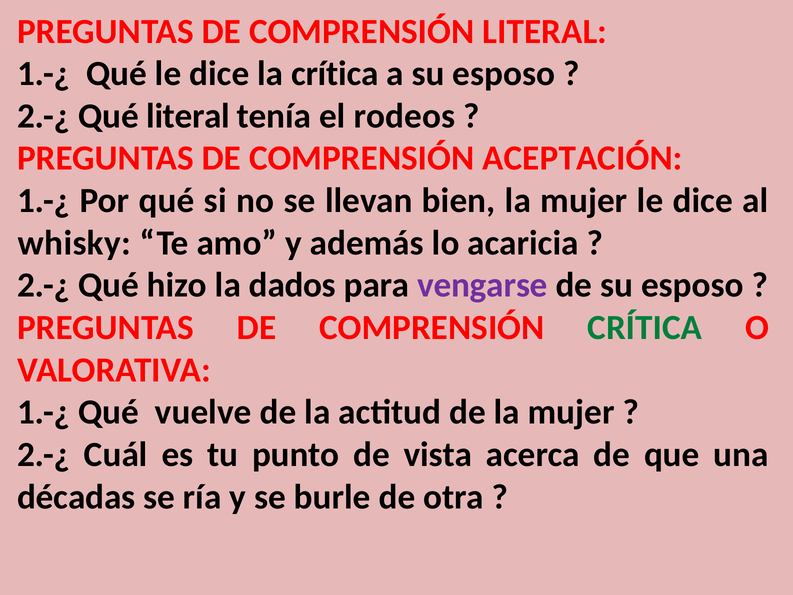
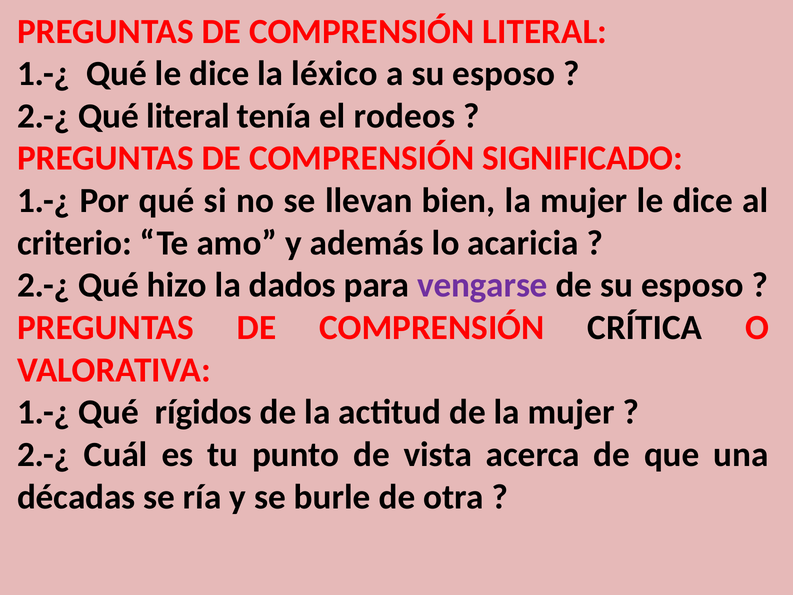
la crítica: crítica -> léxico
ACEPTACIÓN: ACEPTACIÓN -> SIGNIFICADO
whisky: whisky -> criterio
CRÍTICA at (645, 327) colour: green -> black
vuelve: vuelve -> rígidos
